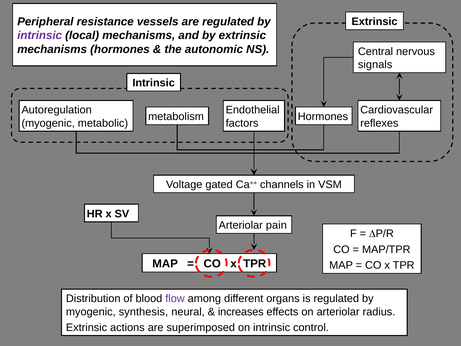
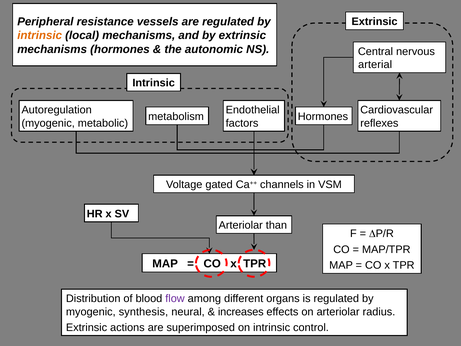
intrinsic at (40, 35) colour: purple -> orange
signals: signals -> arterial
pain: pain -> than
